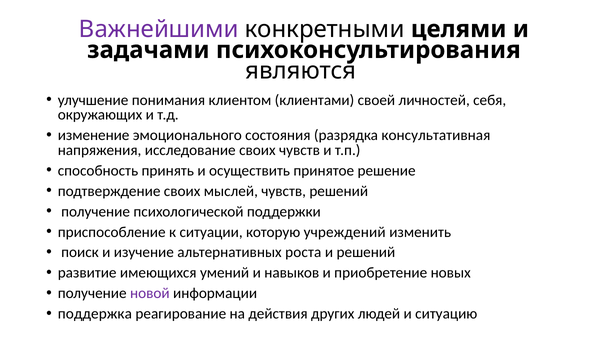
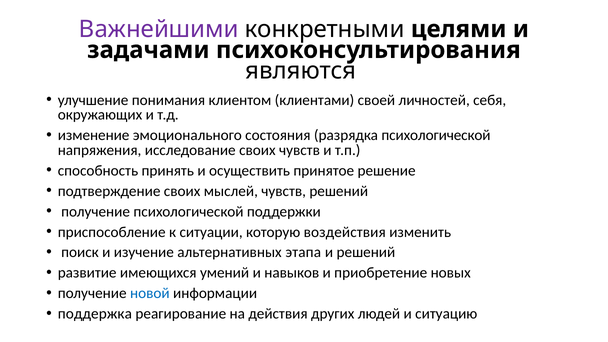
разрядка консультативная: консультативная -> психологической
учреждений: учреждений -> воздействия
роста: роста -> этапа
новой colour: purple -> blue
